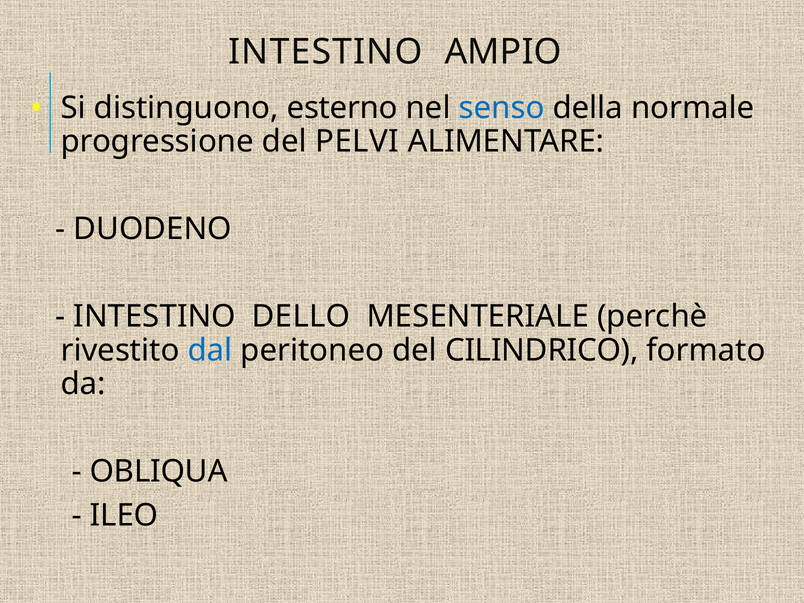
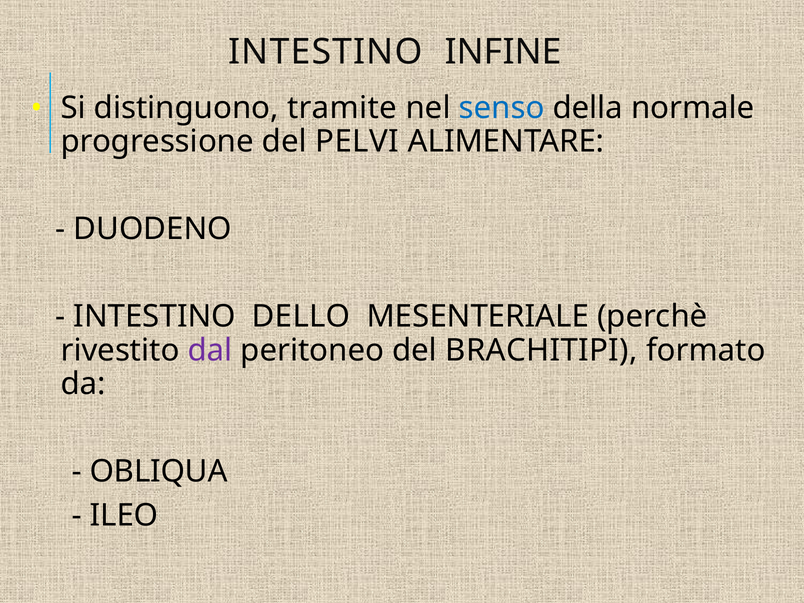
AMPIO: AMPIO -> INFINE
esterno: esterno -> tramite
dal colour: blue -> purple
CILINDRICO: CILINDRICO -> BRACHITIPI
